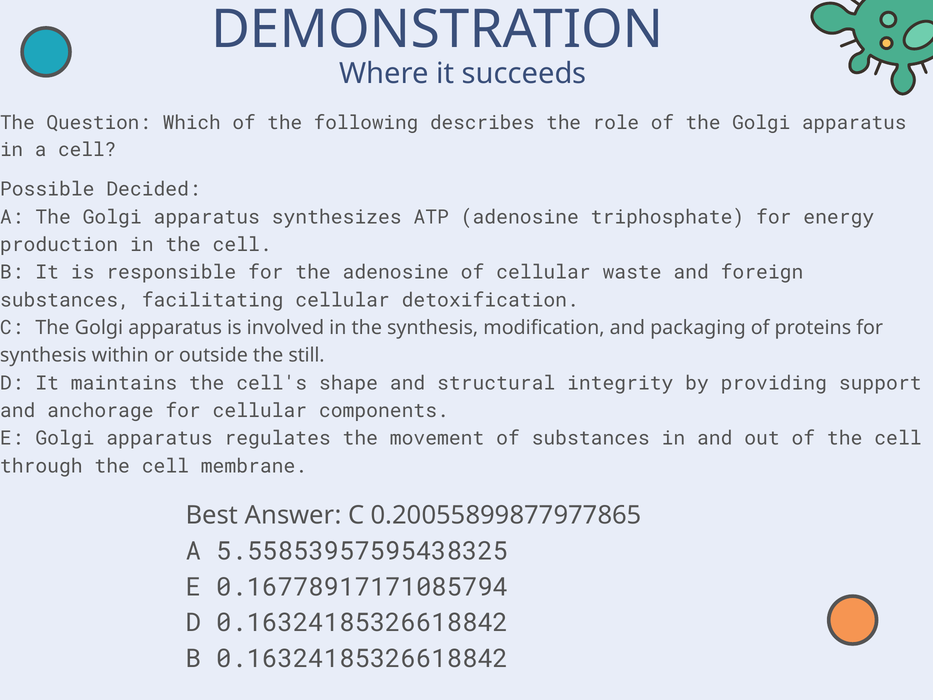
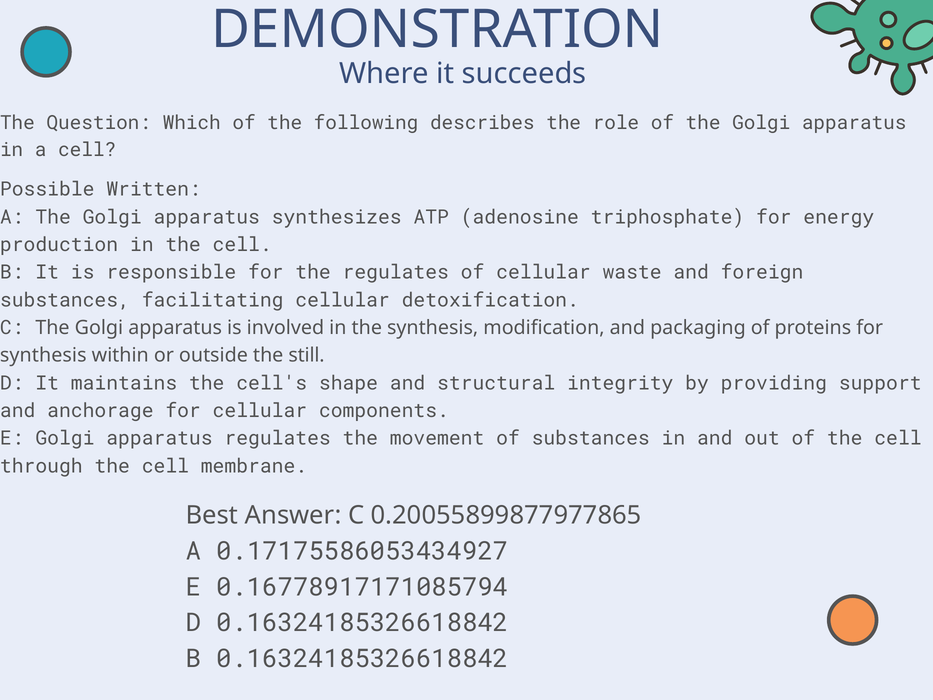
Decided: Decided -> Written
the adenosine: adenosine -> regulates
5.55853957595438325: 5.55853957595438325 -> 0.17175586053434927
